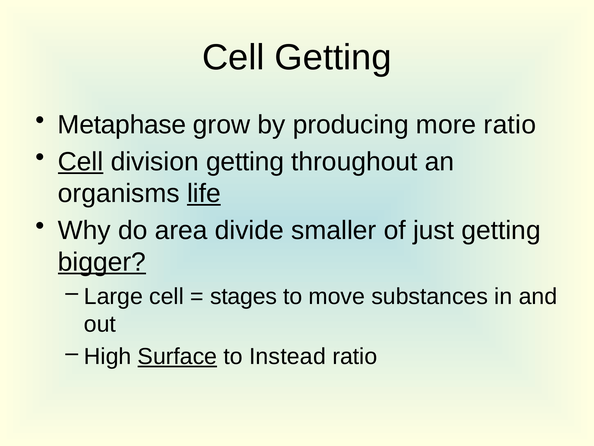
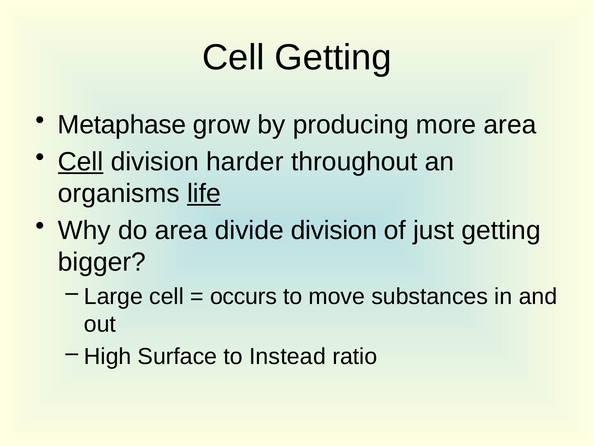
more ratio: ratio -> area
division getting: getting -> harder
divide smaller: smaller -> division
bigger underline: present -> none
stages: stages -> occurs
Surface underline: present -> none
